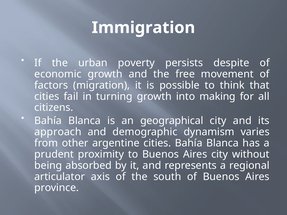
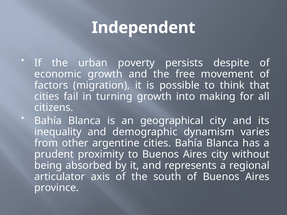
Immigration: Immigration -> Independent
approach: approach -> inequality
